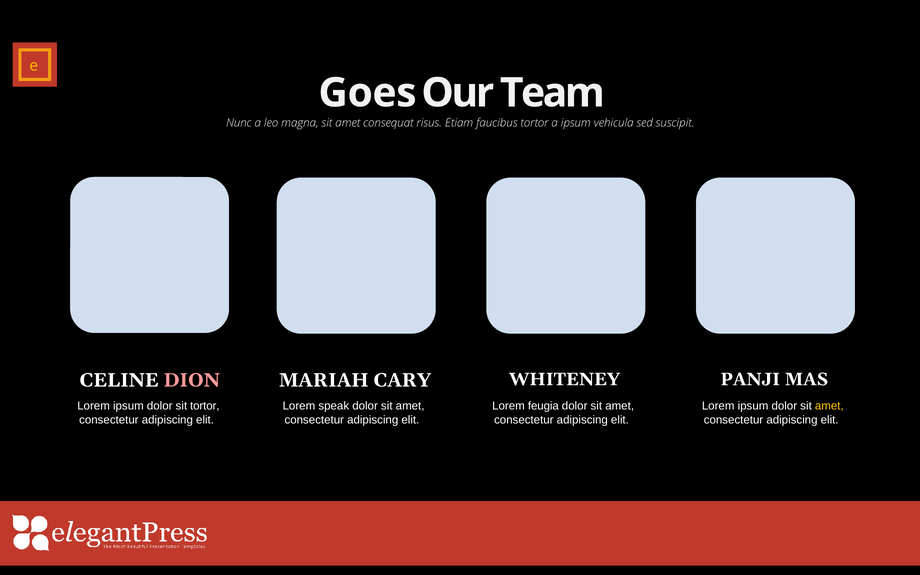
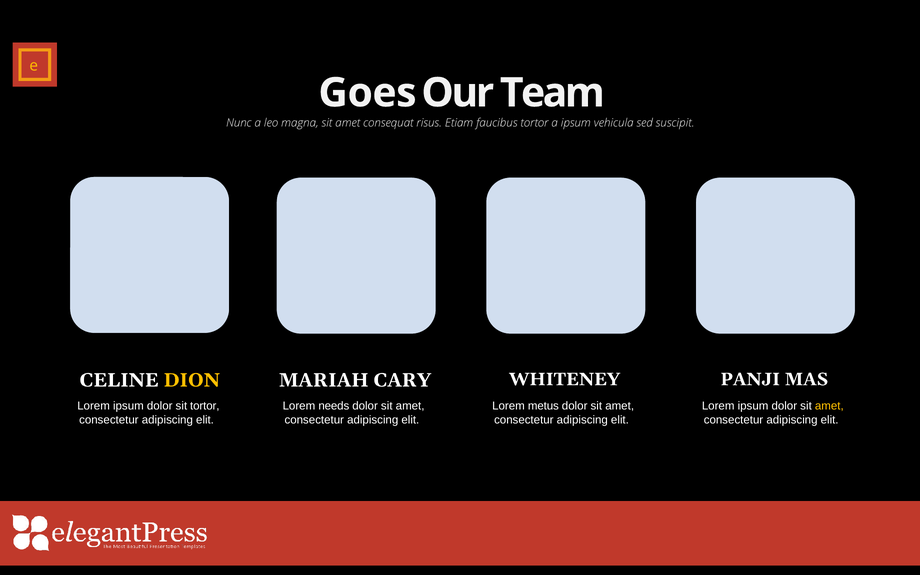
DION colour: pink -> yellow
speak: speak -> needs
feugia: feugia -> metus
